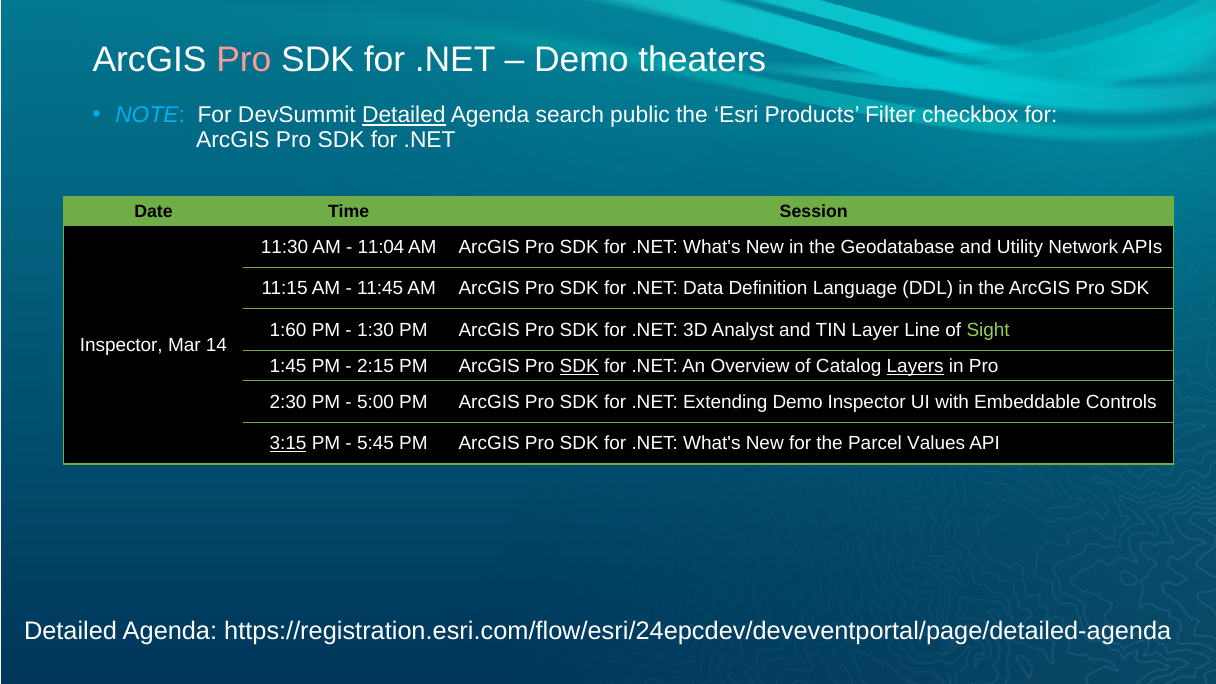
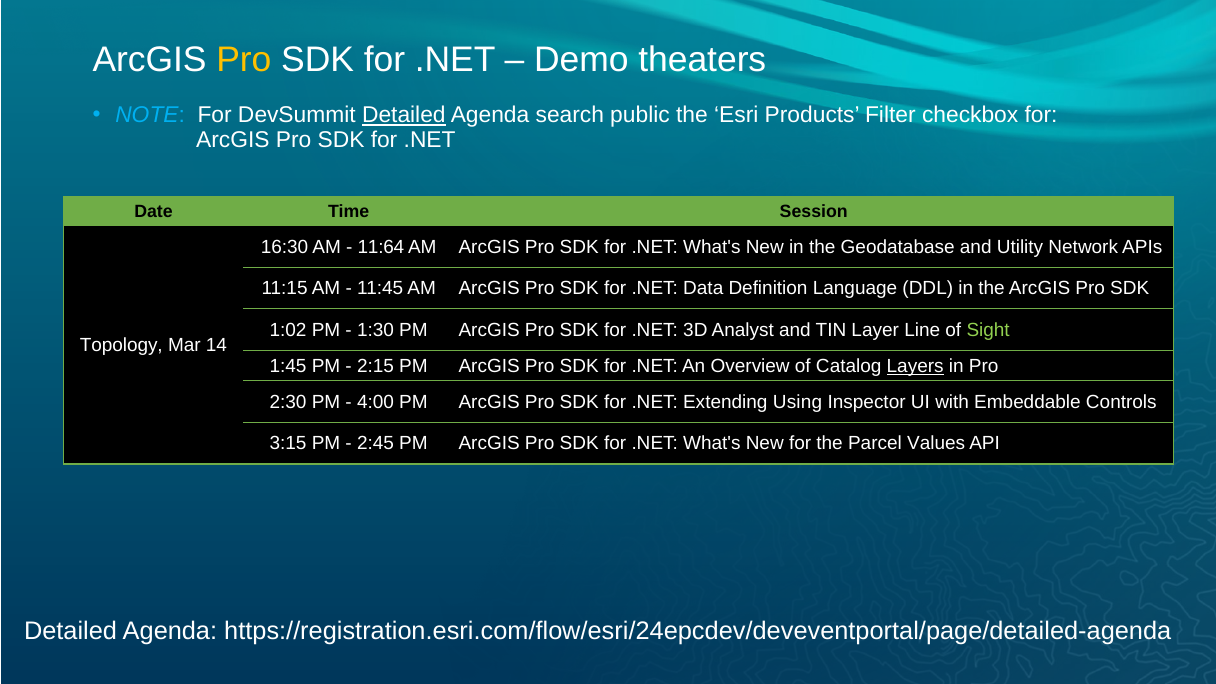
Pro at (244, 60) colour: pink -> yellow
11:30: 11:30 -> 16:30
11:04: 11:04 -> 11:64
1:60: 1:60 -> 1:02
Inspector at (121, 345): Inspector -> Topology
SDK at (579, 366) underline: present -> none
5:00: 5:00 -> 4:00
Extending Demo: Demo -> Using
3:15 underline: present -> none
5:45: 5:45 -> 2:45
